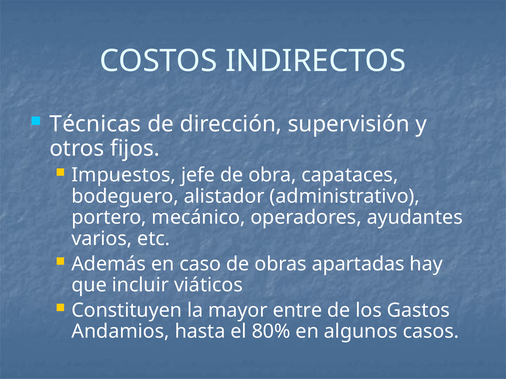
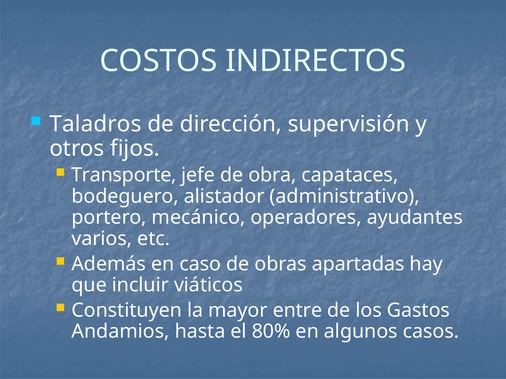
Técnicas: Técnicas -> Taladros
Impuestos: Impuestos -> Transporte
